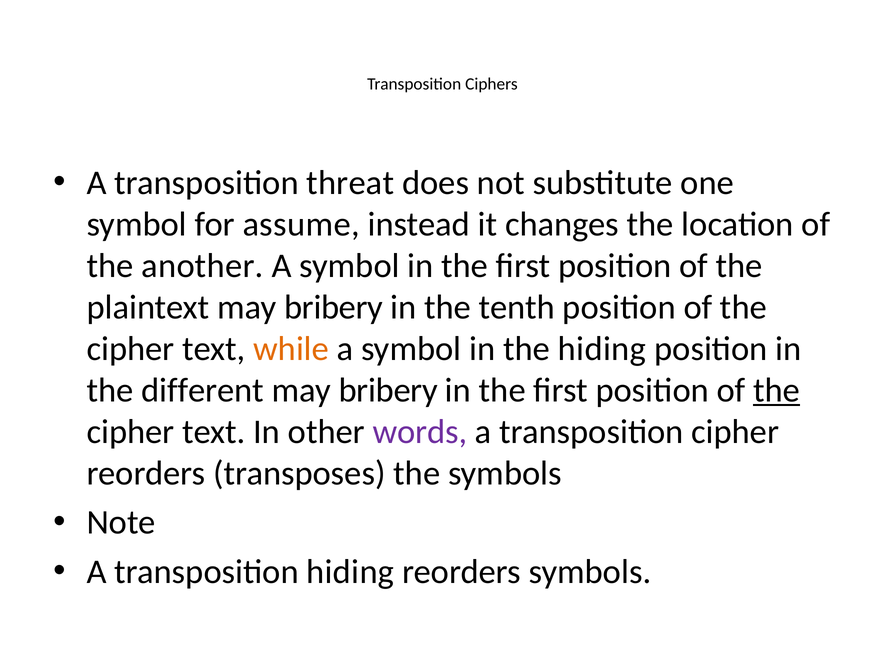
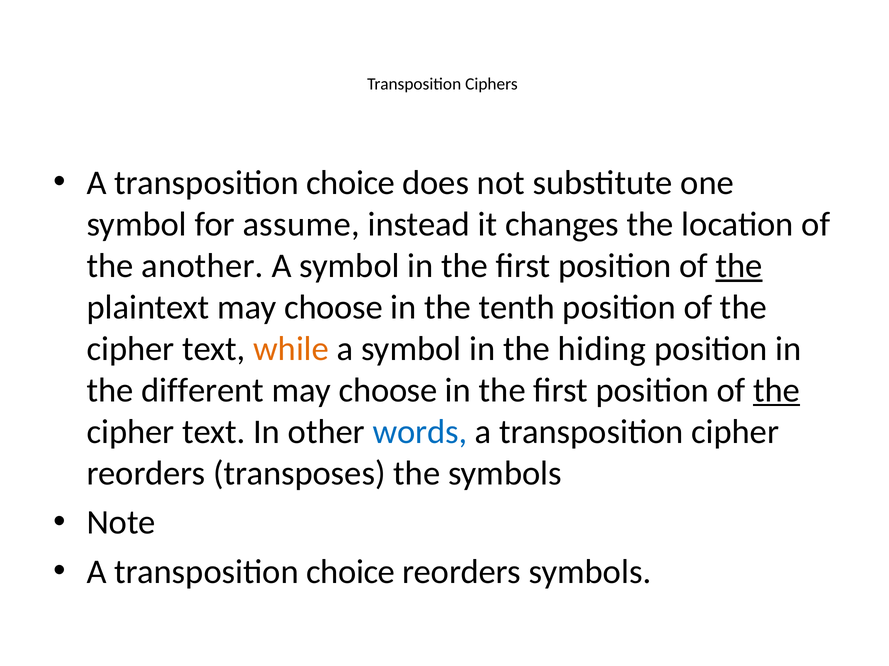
threat at (350, 183): threat -> choice
the at (739, 266) underline: none -> present
plaintext may bribery: bribery -> choose
bribery at (388, 391): bribery -> choose
words colour: purple -> blue
hiding at (350, 573): hiding -> choice
